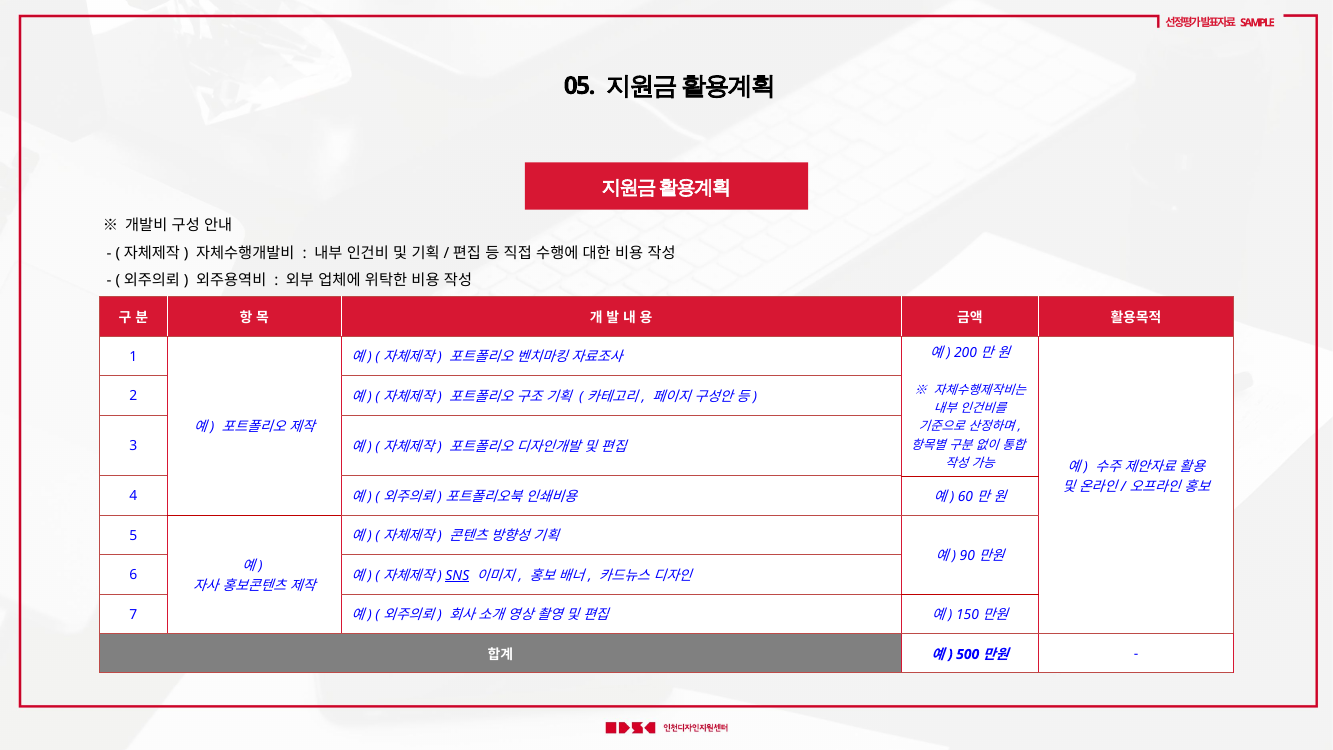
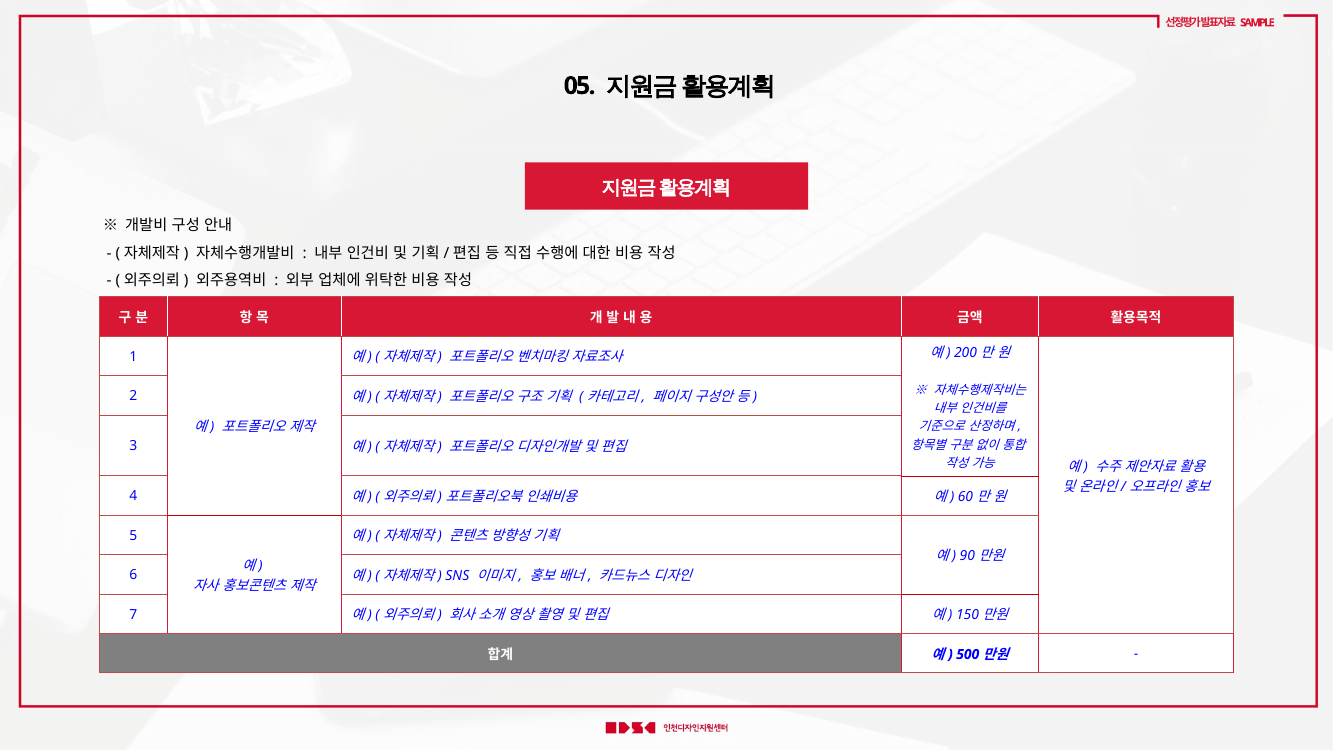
SNS underline: present -> none
